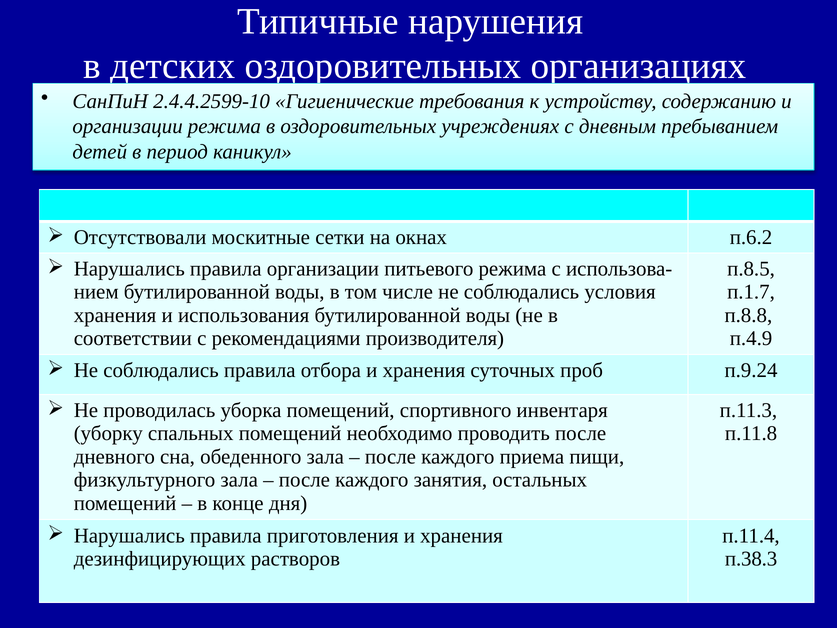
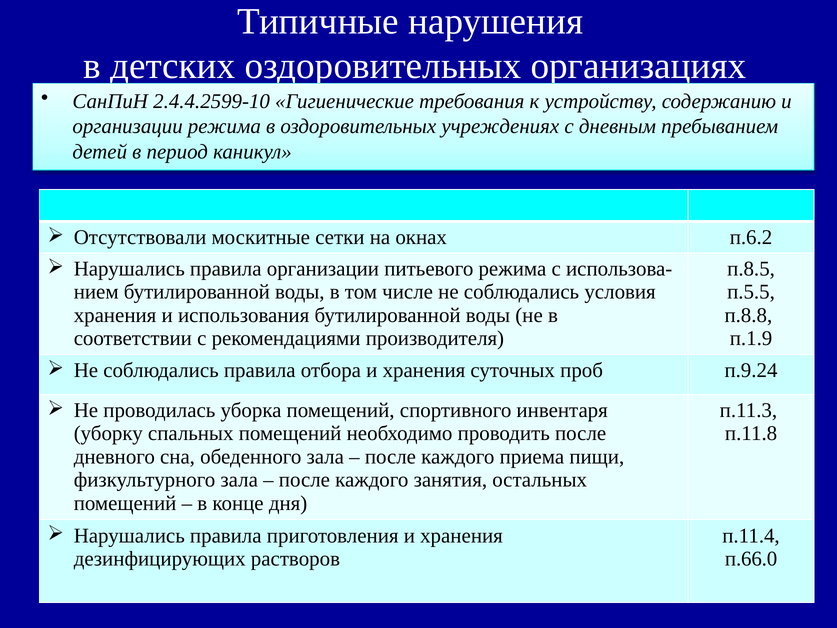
п.1.7: п.1.7 -> п.5.5
п.4.9: п.4.9 -> п.1.9
п.38.3: п.38.3 -> п.66.0
